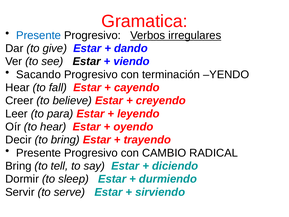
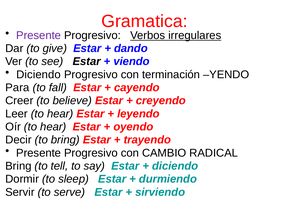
Presente at (39, 35) colour: blue -> purple
Sacando at (39, 74): Sacando -> Diciendo
Hear at (17, 87): Hear -> Para
Leer to para: para -> hear
